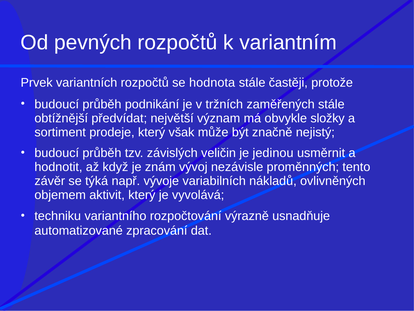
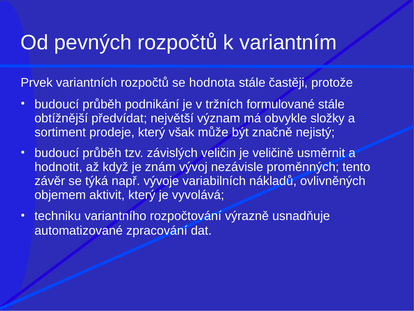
zaměřených: zaměřených -> formulované
jedinou: jedinou -> veličině
